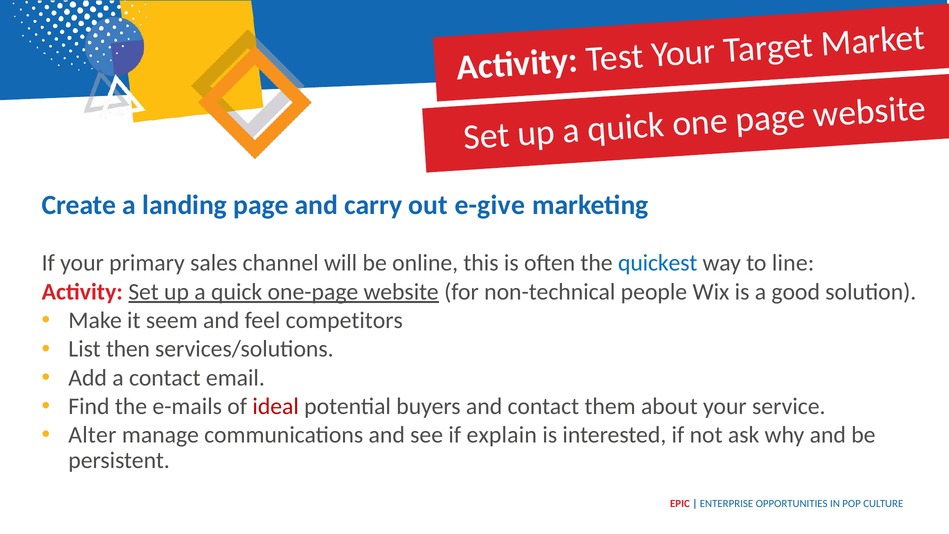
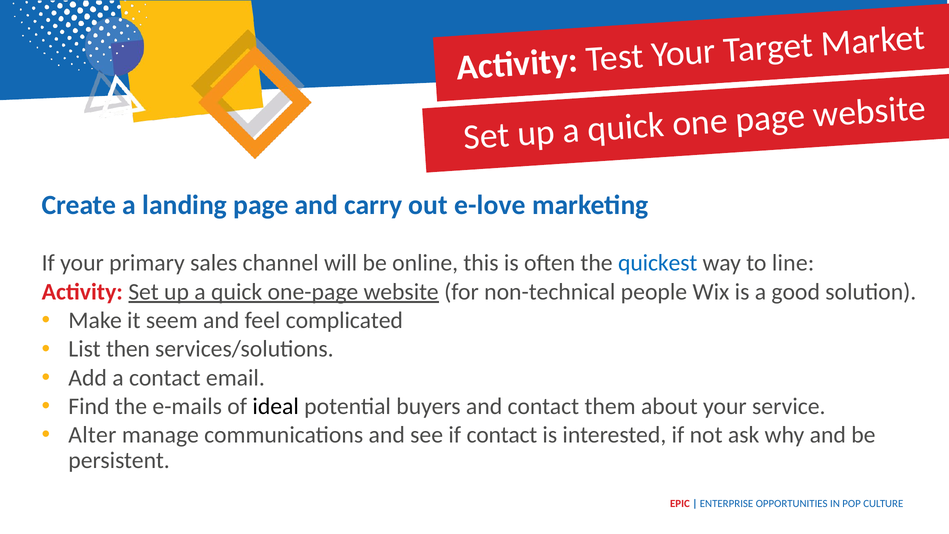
e-give: e-give -> e-love
competitors: competitors -> complicated
ideal colour: red -> black
if explain: explain -> contact
